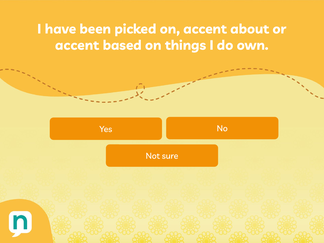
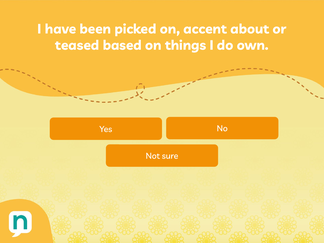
accent at (77, 45): accent -> teased
